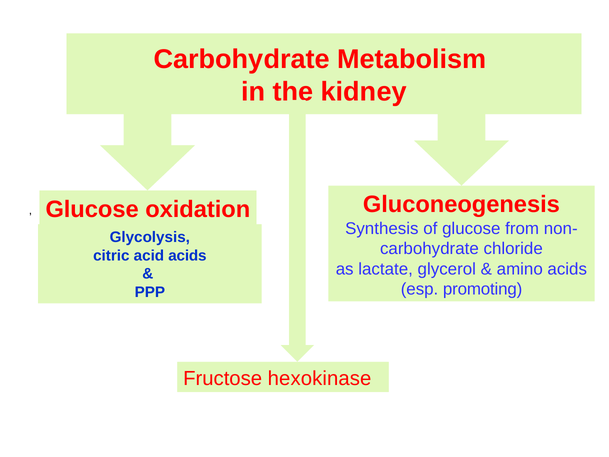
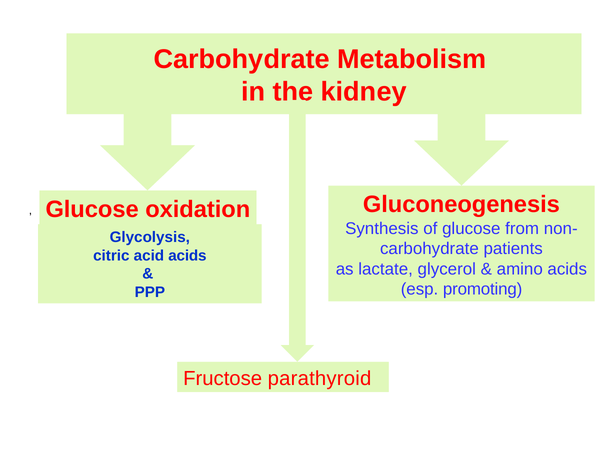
chloride: chloride -> patients
hexokinase: hexokinase -> parathyroid
